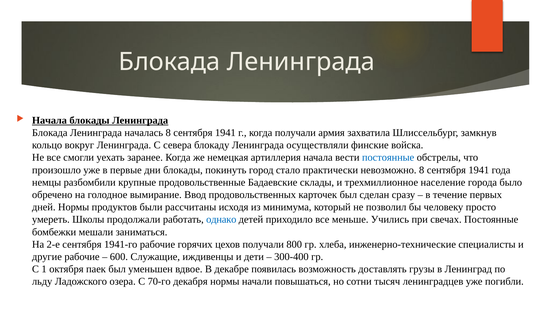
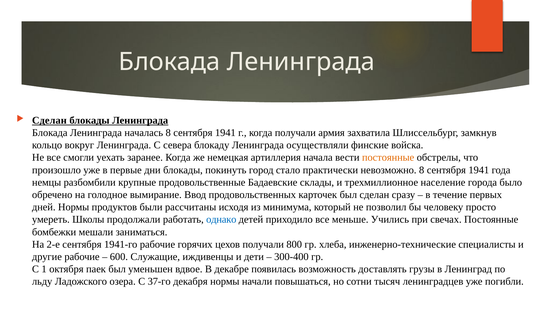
Начала at (49, 120): Начала -> Сделан
постоянные at (388, 158) colour: blue -> orange
70-го: 70-го -> 37-го
